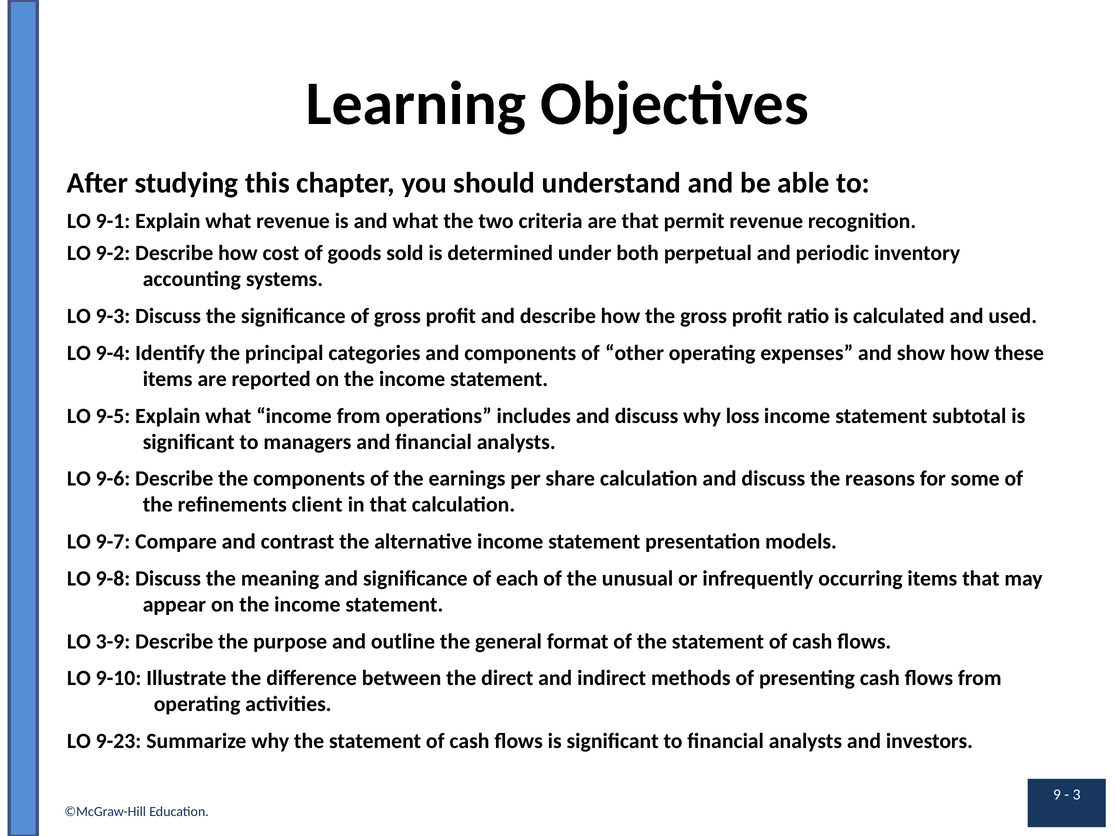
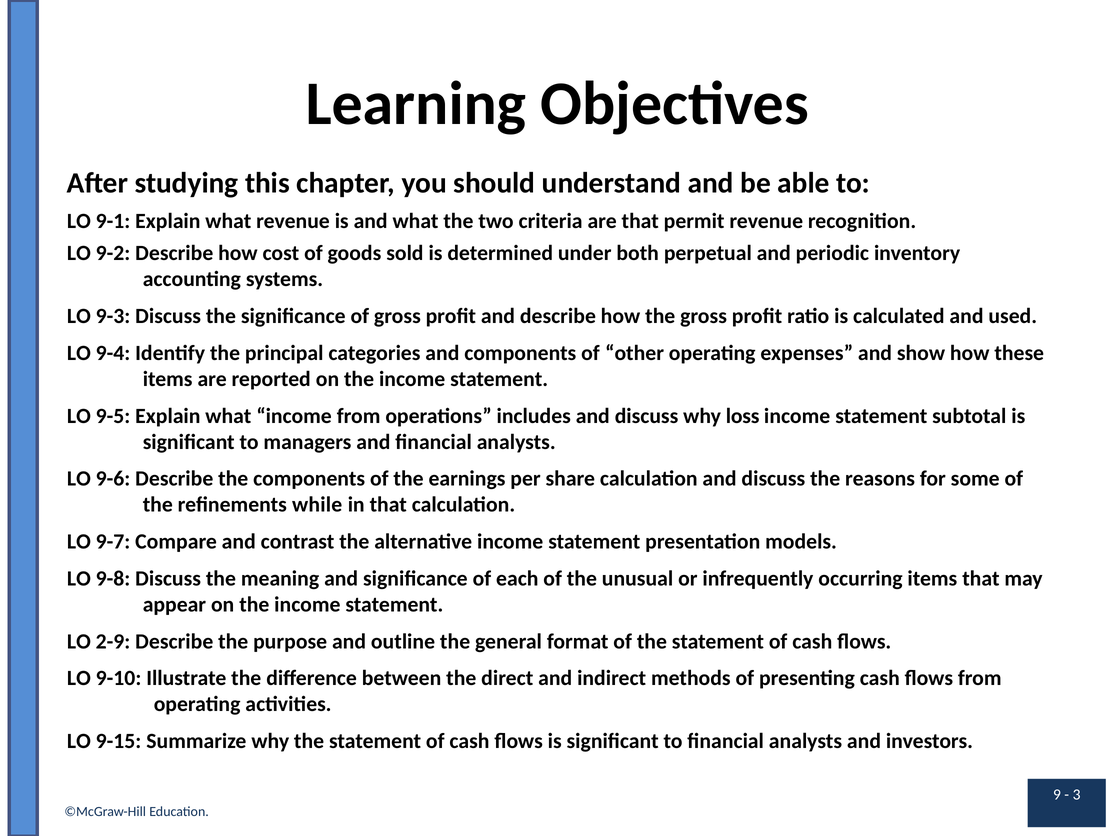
client: client -> while
3-9: 3-9 -> 2-9
9-23: 9-23 -> 9-15
